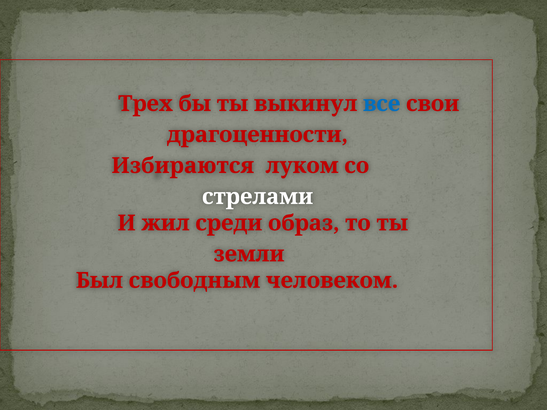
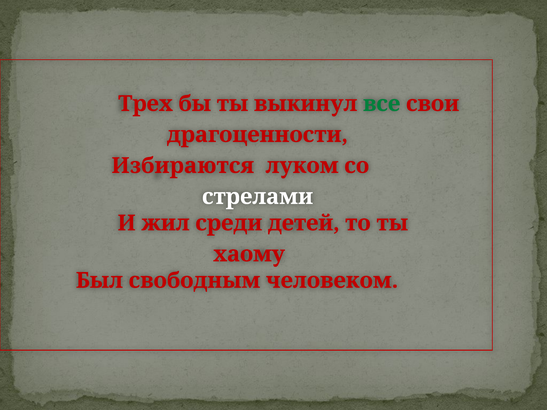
все colour: blue -> green
образ: образ -> детей
земли: земли -> хаому
